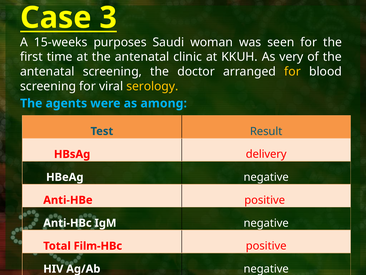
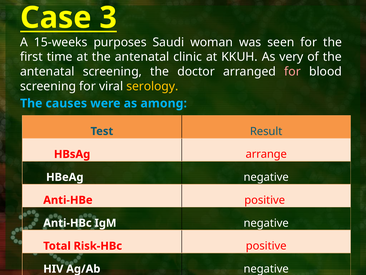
for at (293, 71) colour: yellow -> pink
agents: agents -> causes
delivery: delivery -> arrange
Film-HBc: Film-HBc -> Risk-HBc
